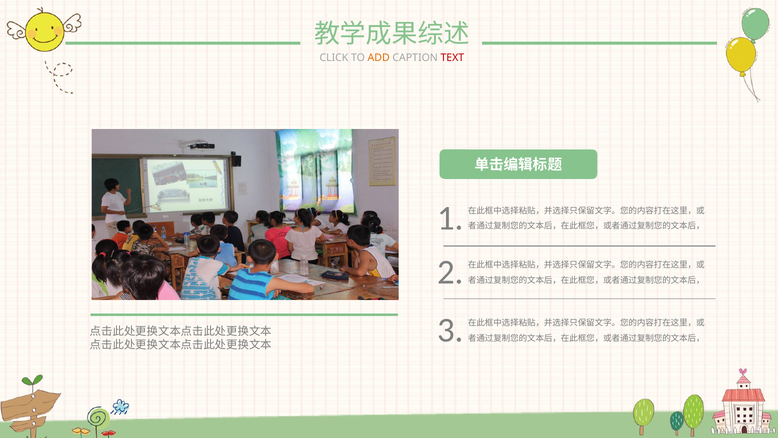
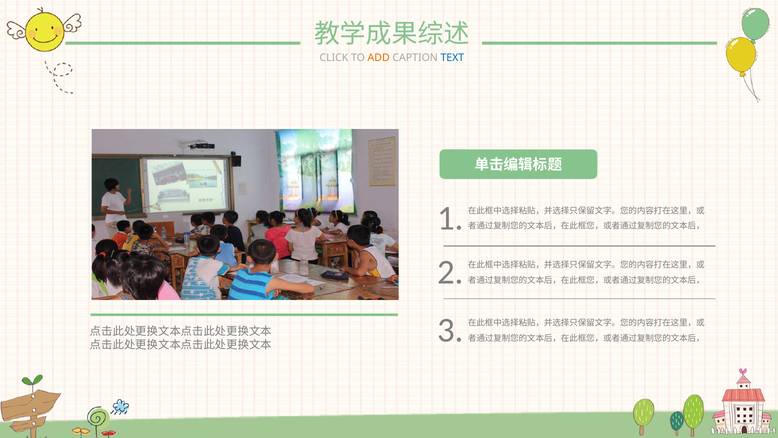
TEXT colour: red -> blue
